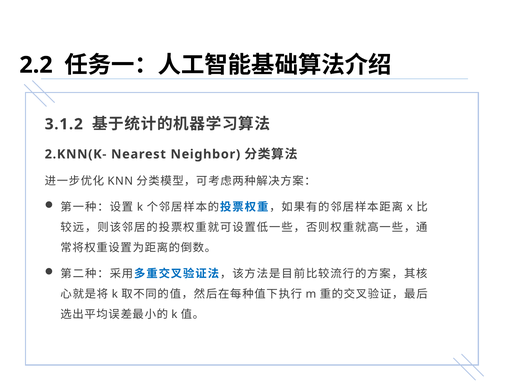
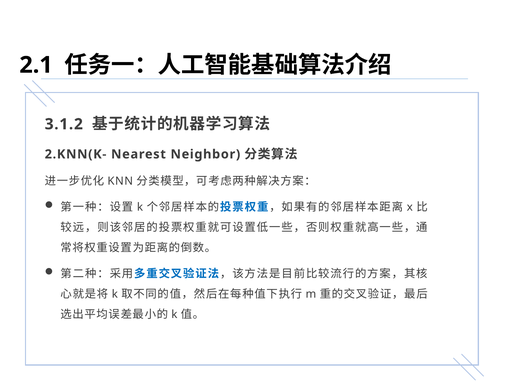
2.2: 2.2 -> 2.1
